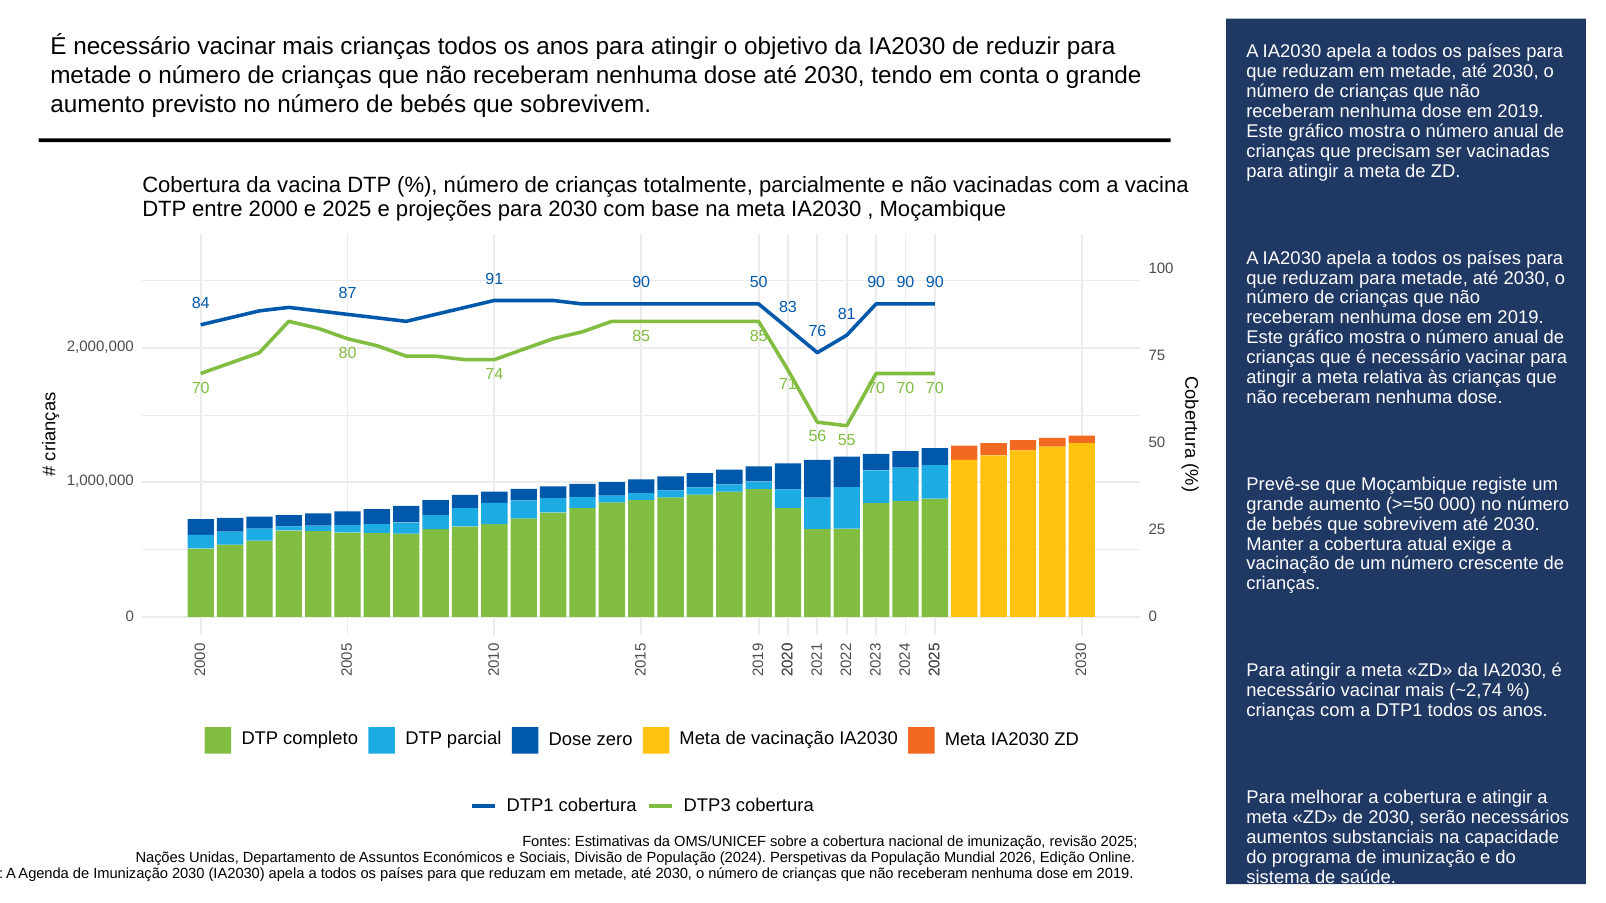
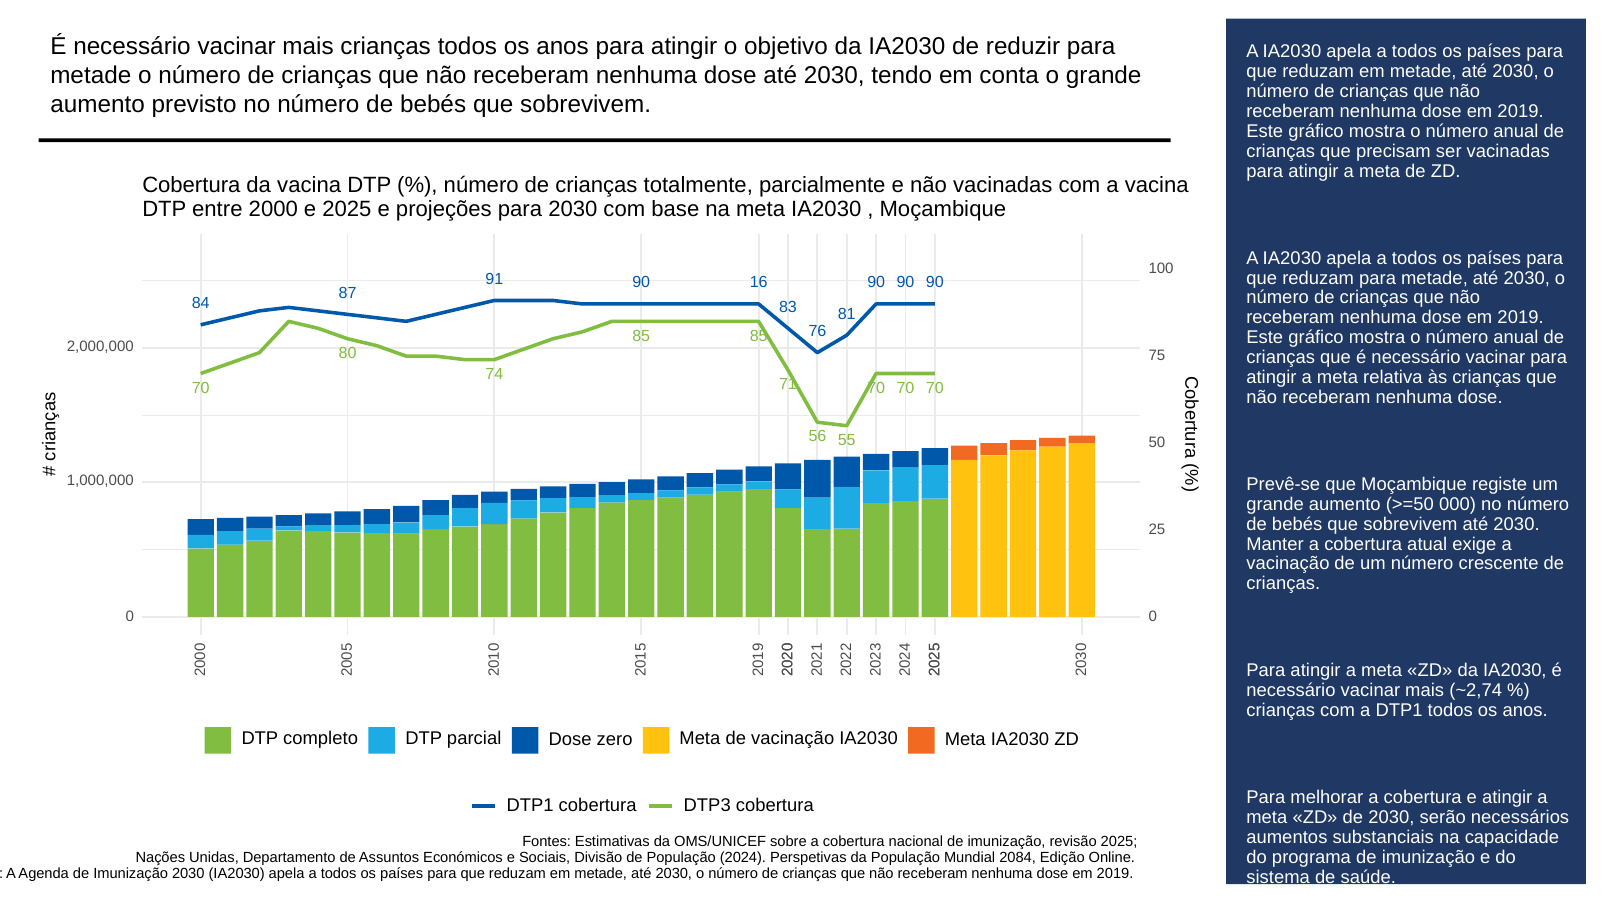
90 50: 50 -> 16
2026: 2026 -> 2084
